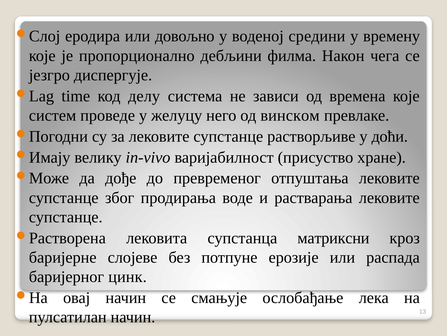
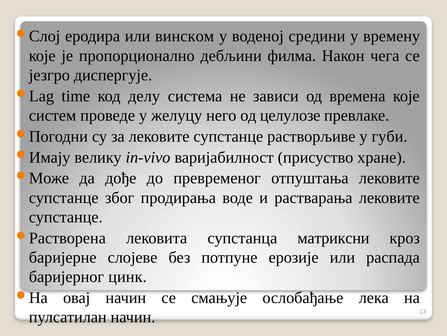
довољно: довољно -> винском
винском: винском -> целулозе
доћи: доћи -> губи
